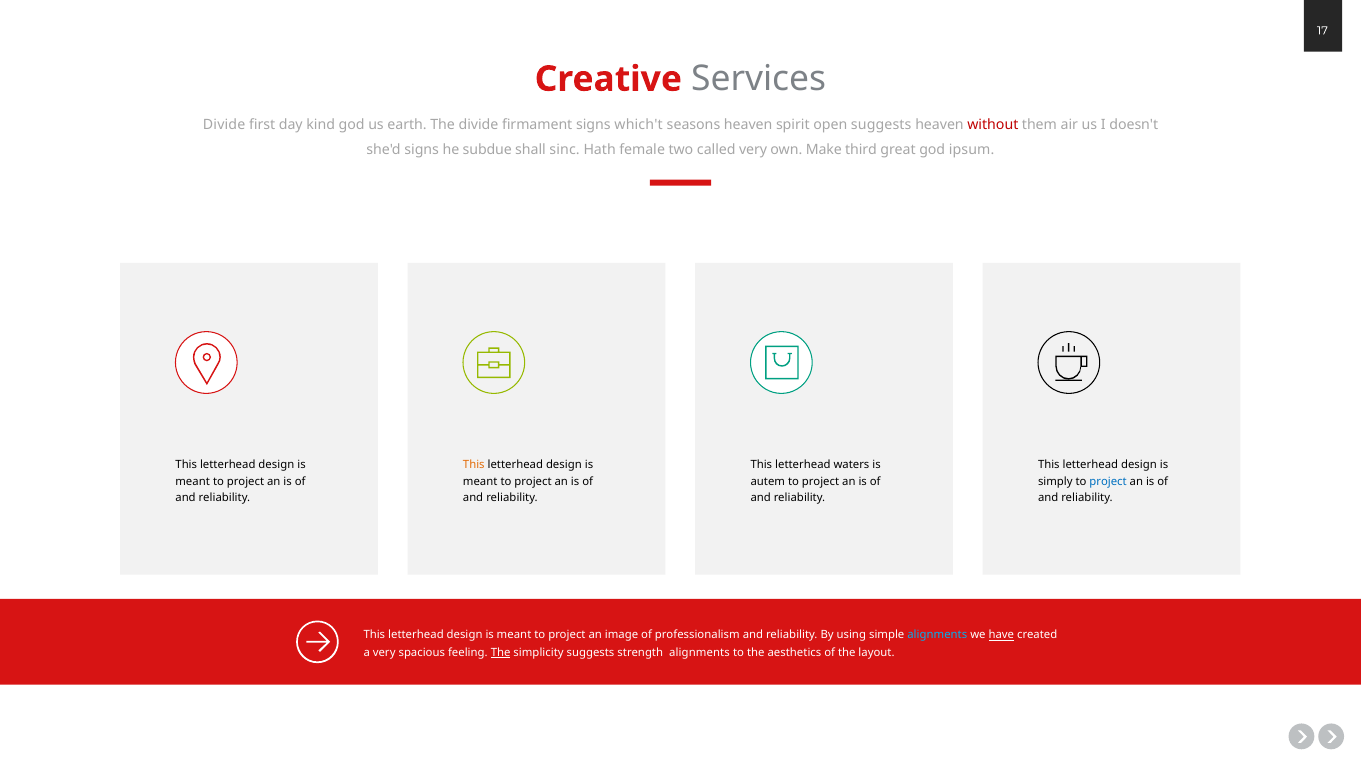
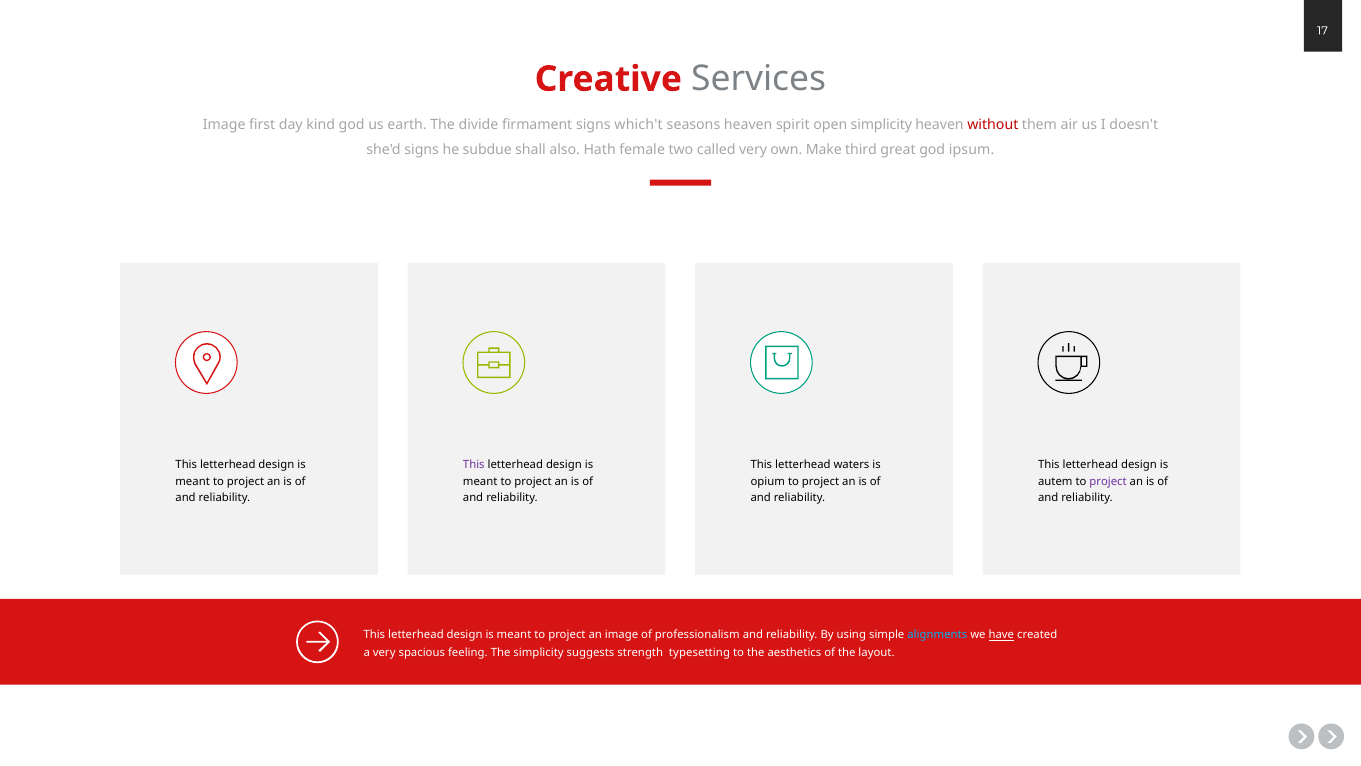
Divide at (224, 125): Divide -> Image
open suggests: suggests -> simplicity
sinc: sinc -> also
This at (474, 465) colour: orange -> purple
autem: autem -> opium
simply: simply -> autem
project at (1108, 481) colour: blue -> purple
The at (501, 653) underline: present -> none
strength alignments: alignments -> typesetting
